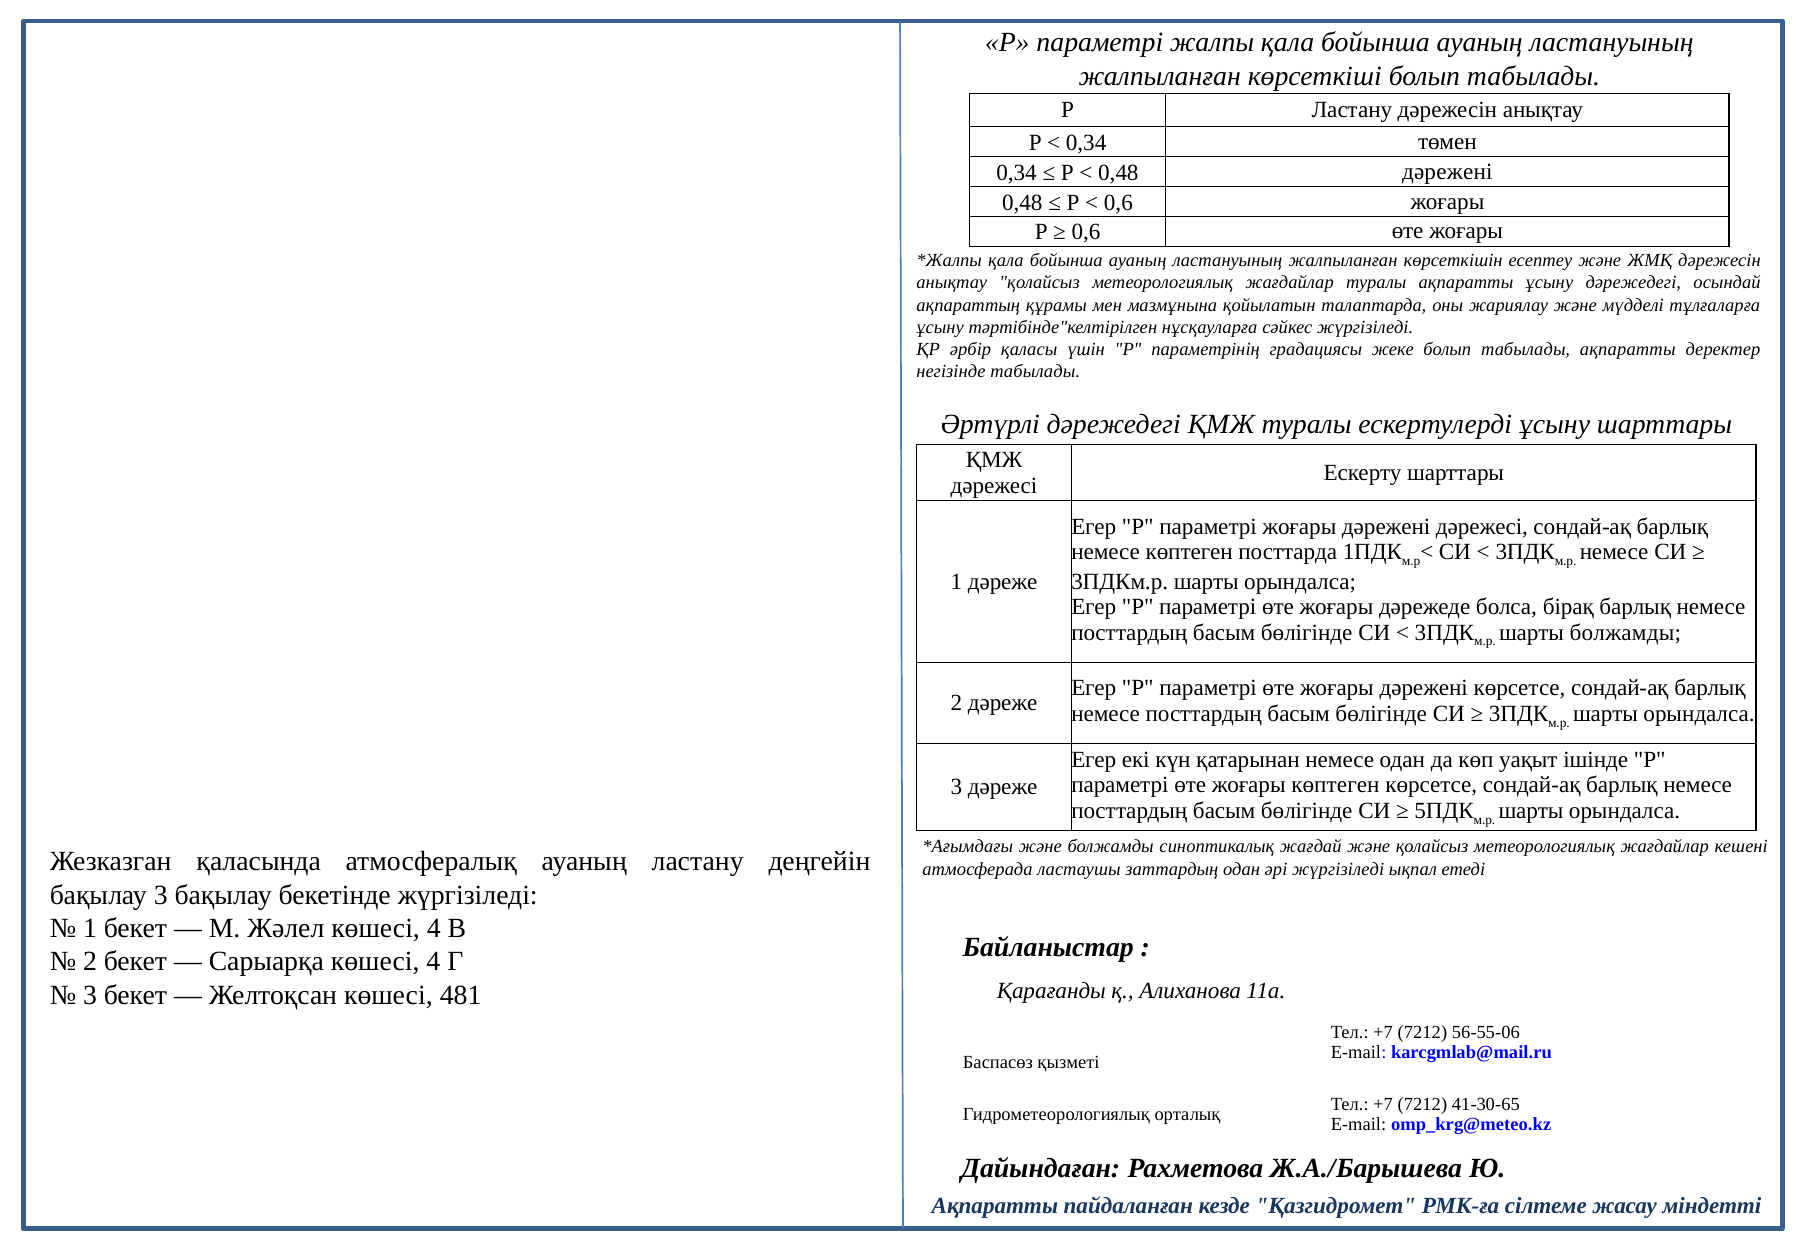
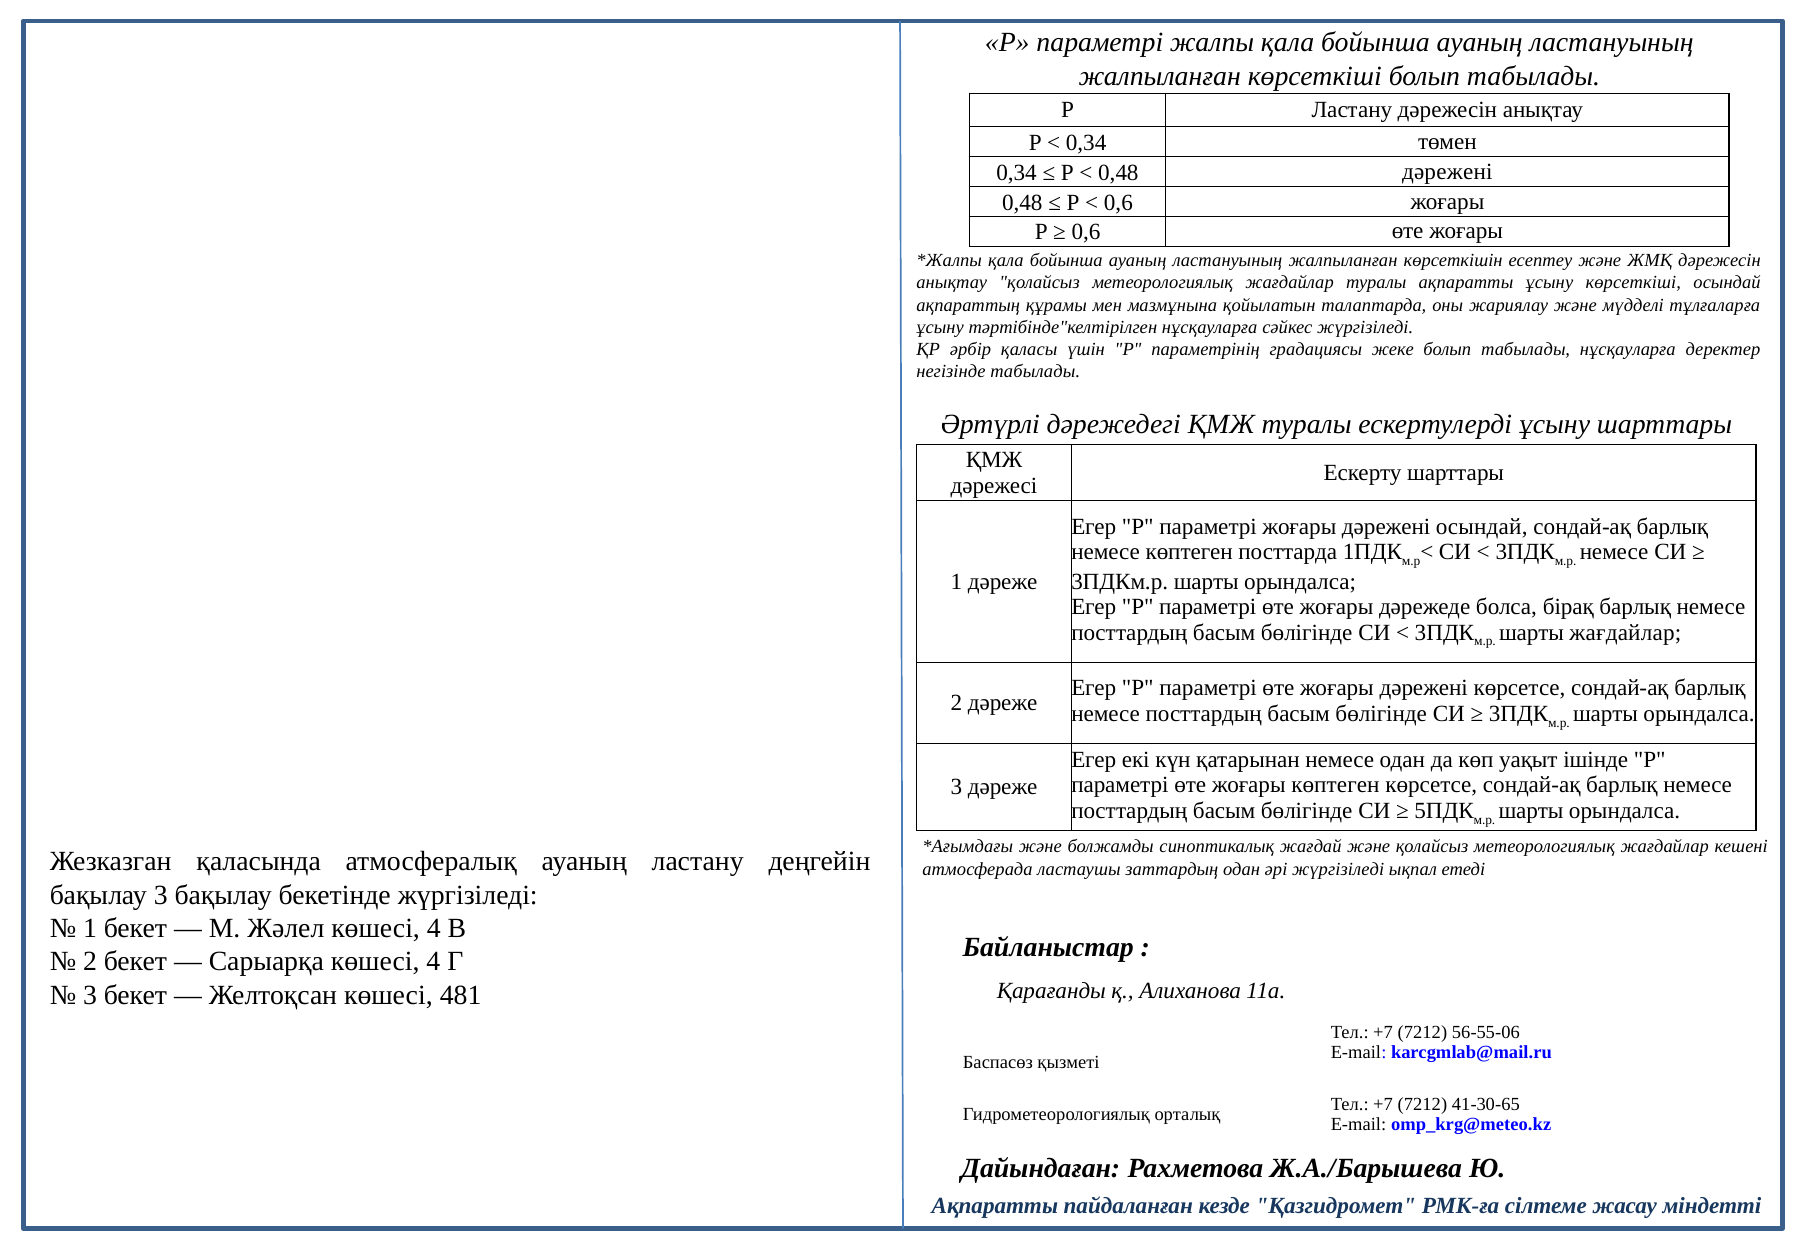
ұсыну дәрежедегі: дәрежедегі -> көрсеткіші
табылады ақпаратты: ақпаратты -> нұсқауларға
дәрежені дәрежесі: дәрежесі -> осындай
шарты болжамды: болжамды -> жағдайлар
